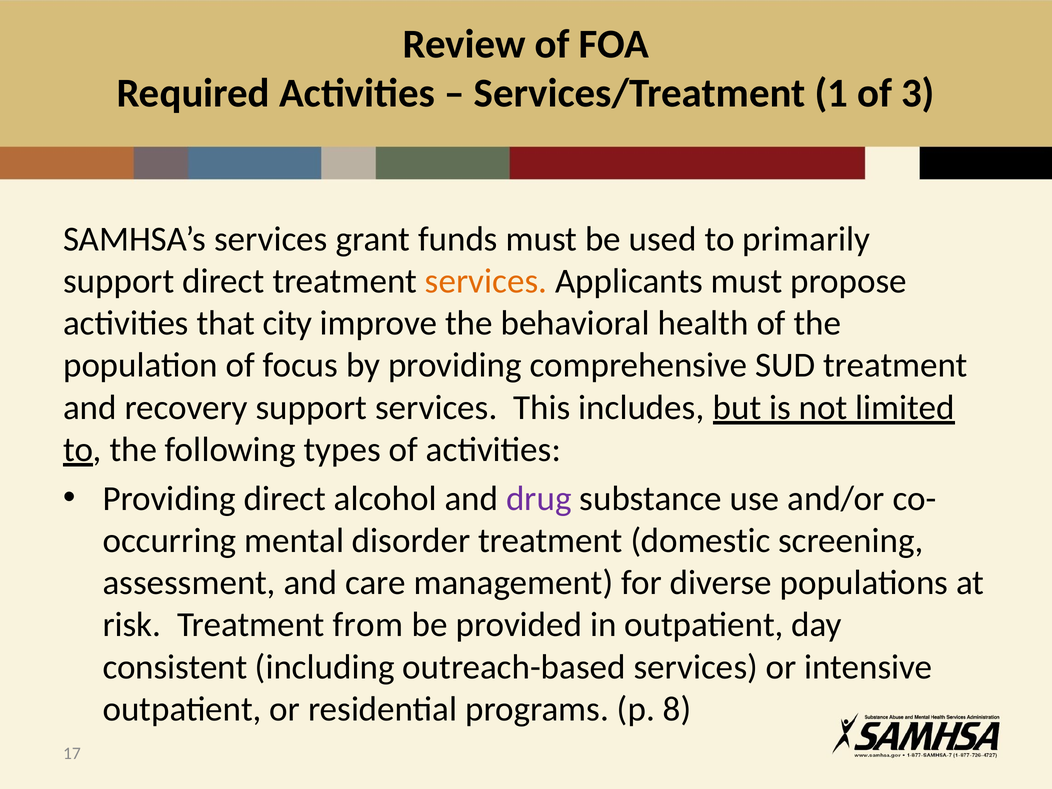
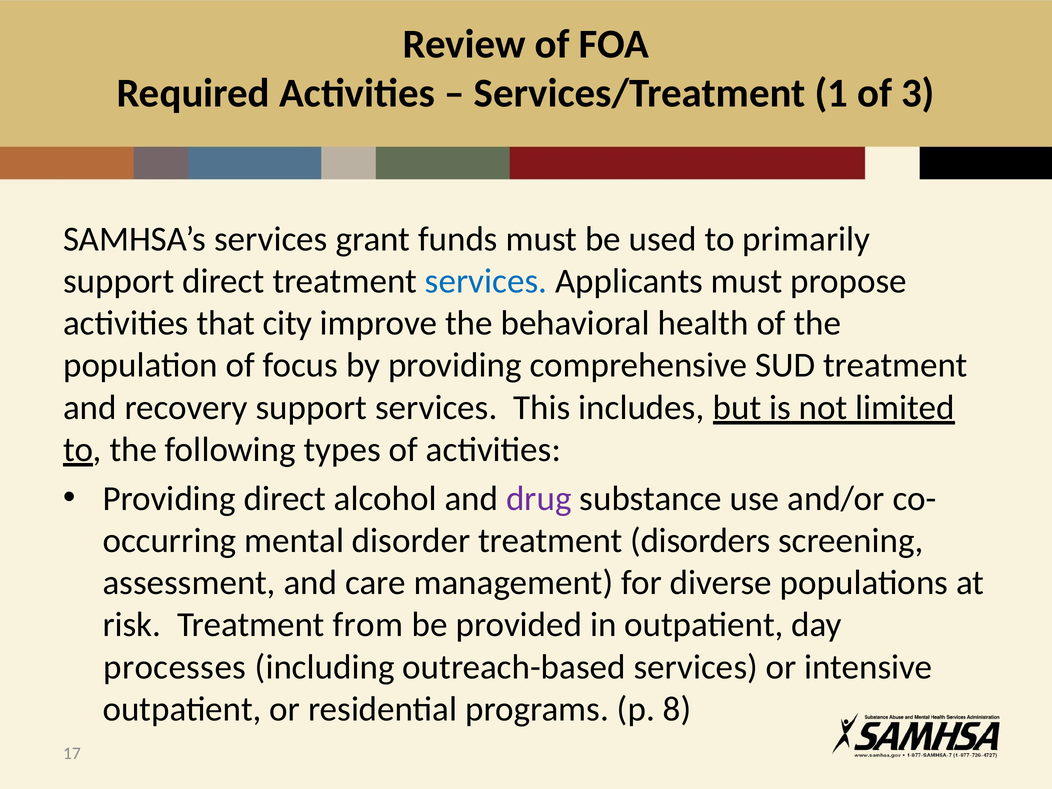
services at (486, 281) colour: orange -> blue
domestic: domestic -> disorders
consistent: consistent -> processes
